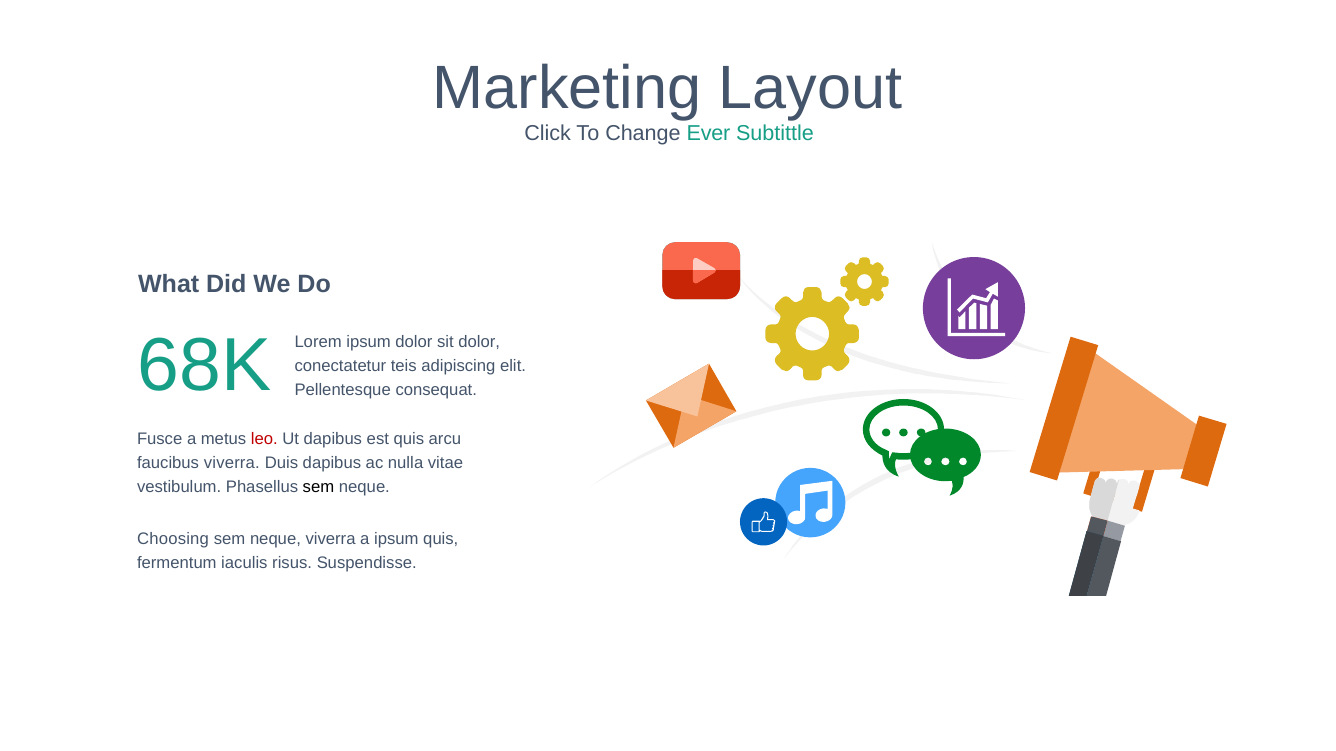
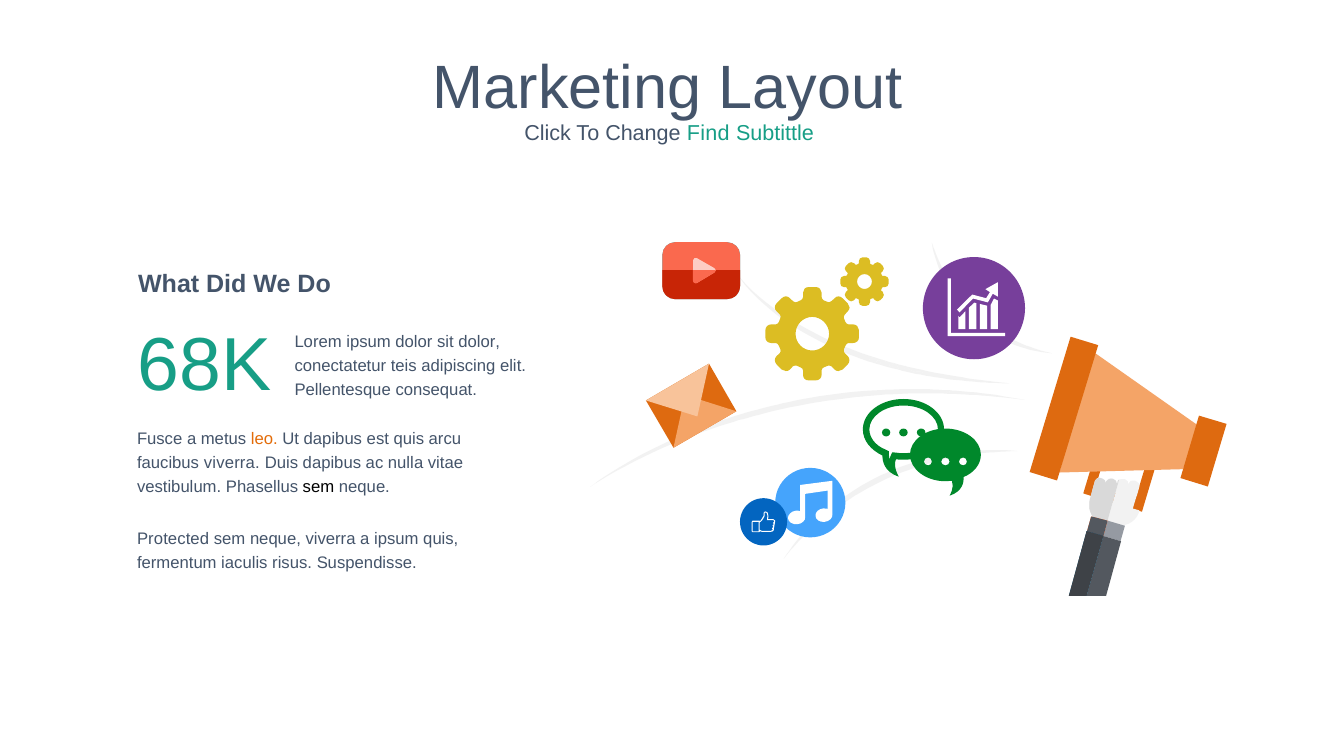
Ever: Ever -> Find
leo colour: red -> orange
Choosing: Choosing -> Protected
